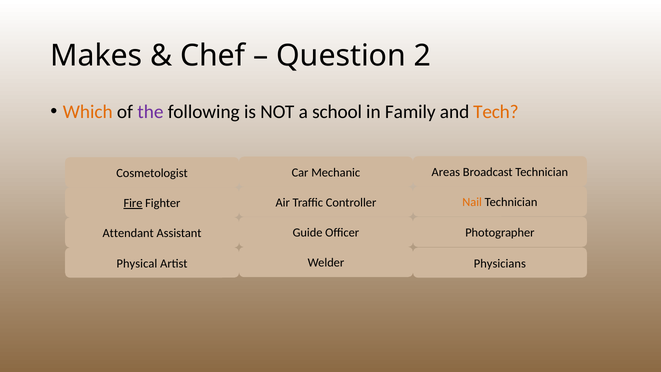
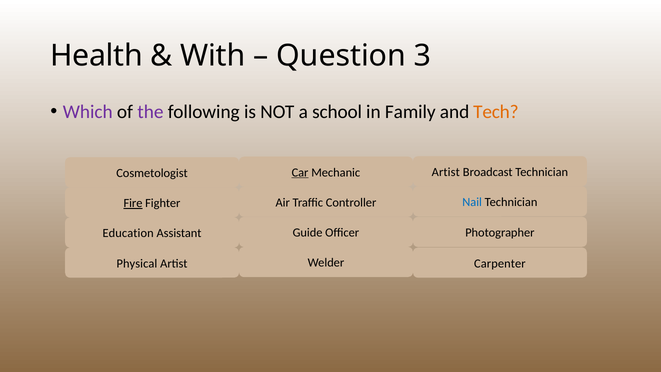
Makes: Makes -> Health
Chef: Chef -> With
2: 2 -> 3
Which colour: orange -> purple
Areas at (446, 172): Areas -> Artist
Car underline: none -> present
Nail colour: orange -> blue
Attendant: Attendant -> Education
Physicians: Physicians -> Carpenter
